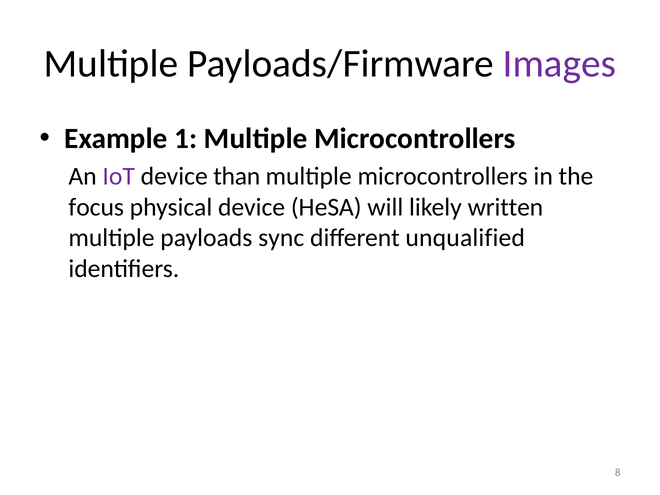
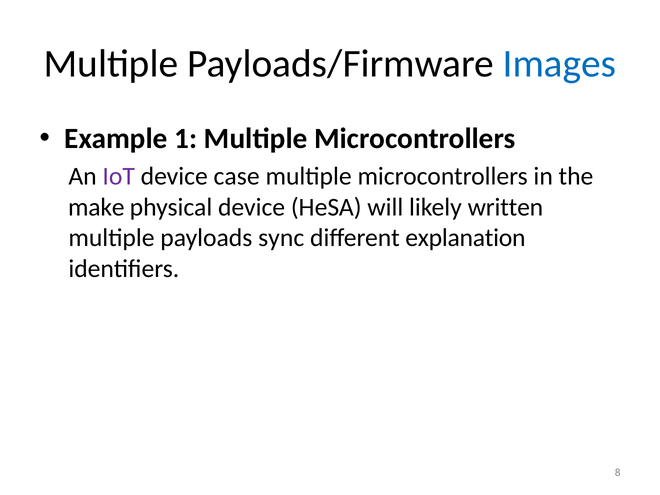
Images colour: purple -> blue
than: than -> case
focus: focus -> make
unqualified: unqualified -> explanation
